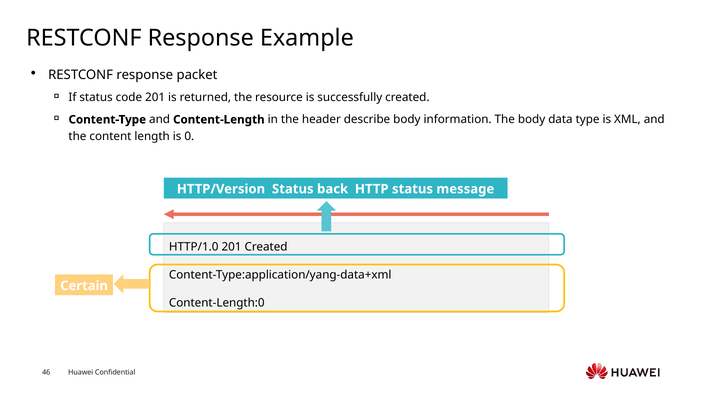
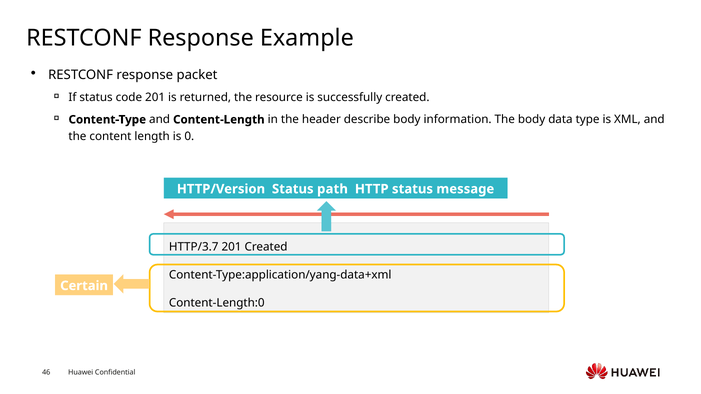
back: back -> path
HTTP/1.0: HTTP/1.0 -> HTTP/3.7
